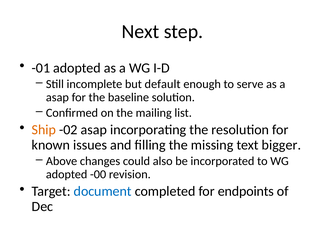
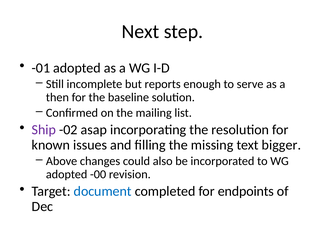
default: default -> reports
asap at (57, 97): asap -> then
Ship colour: orange -> purple
